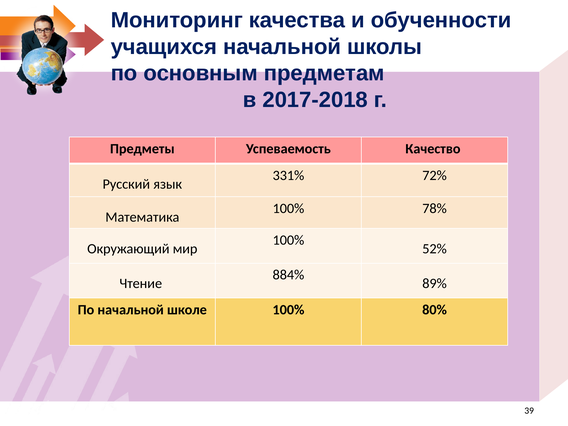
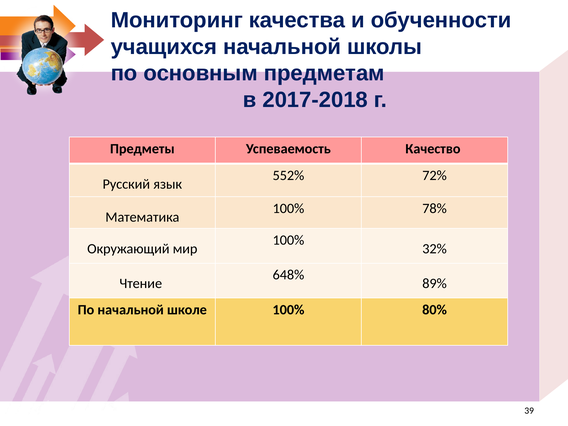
331%: 331% -> 552%
52%: 52% -> 32%
884%: 884% -> 648%
